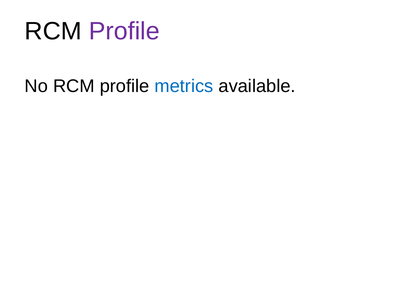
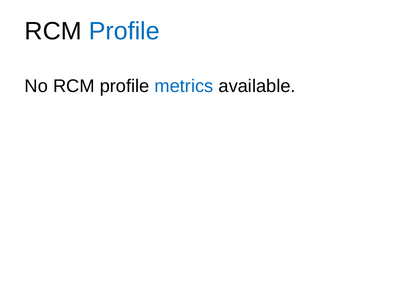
Profile at (124, 31) colour: purple -> blue
